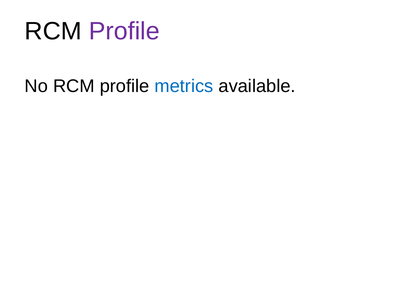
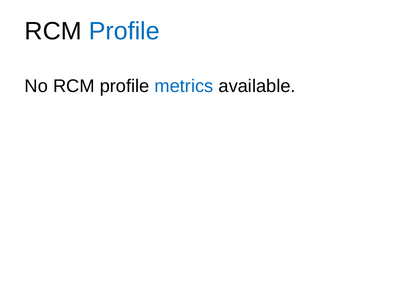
Profile at (124, 31) colour: purple -> blue
